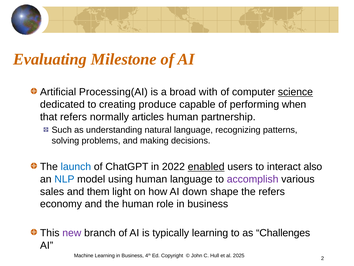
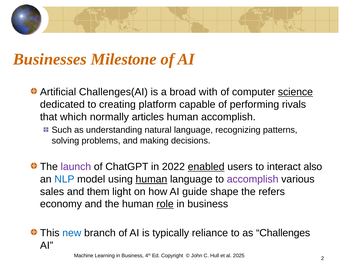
Evaluating: Evaluating -> Businesses
Processing(AI: Processing(AI -> Challenges(AI
produce: produce -> platform
when: when -> rivals
that refers: refers -> which
human partnership: partnership -> accomplish
launch colour: blue -> purple
human at (151, 179) underline: none -> present
down: down -> guide
role underline: none -> present
new colour: purple -> blue
typically learning: learning -> reliance
